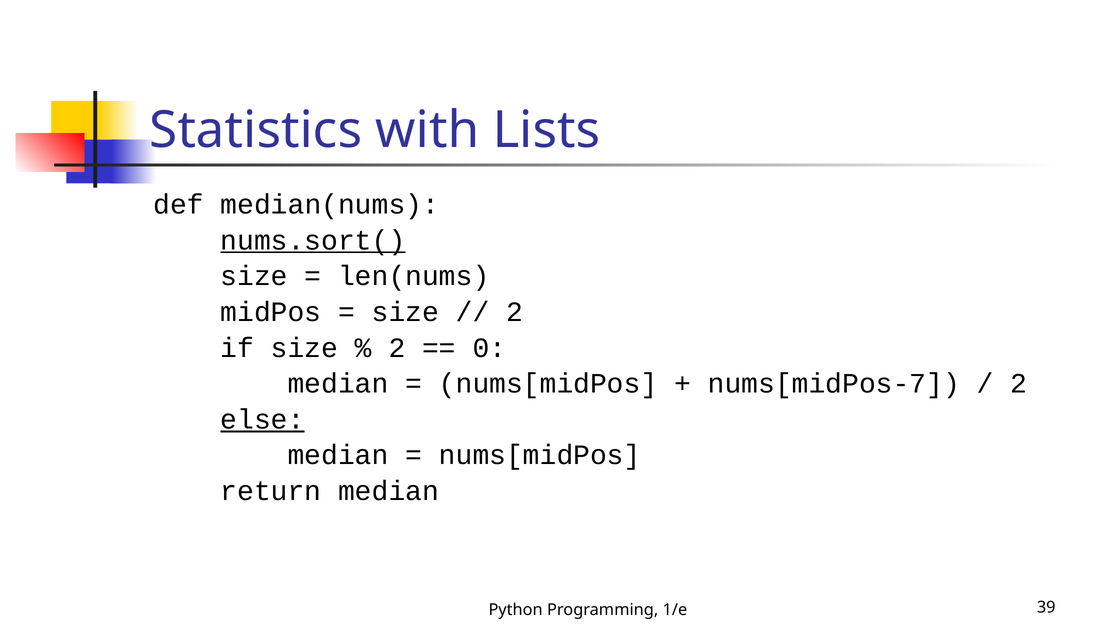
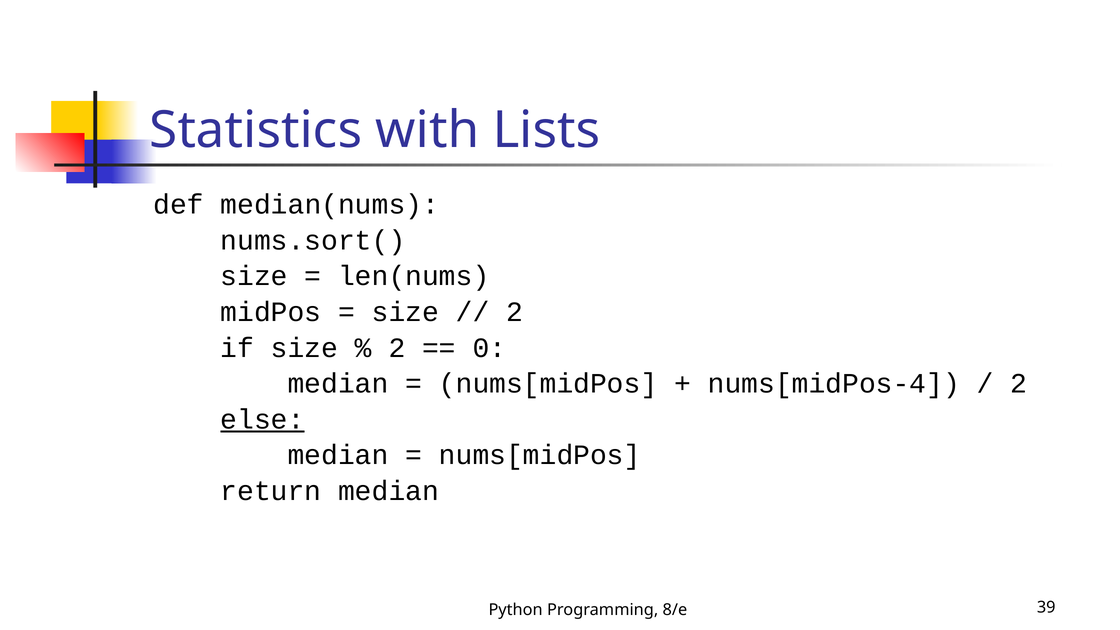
nums.sort( underline: present -> none
nums[midPos-7: nums[midPos-7 -> nums[midPos-4
1/e: 1/e -> 8/e
